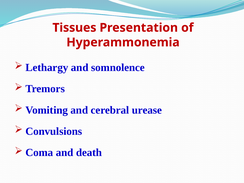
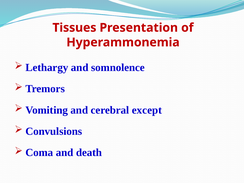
urease: urease -> except
